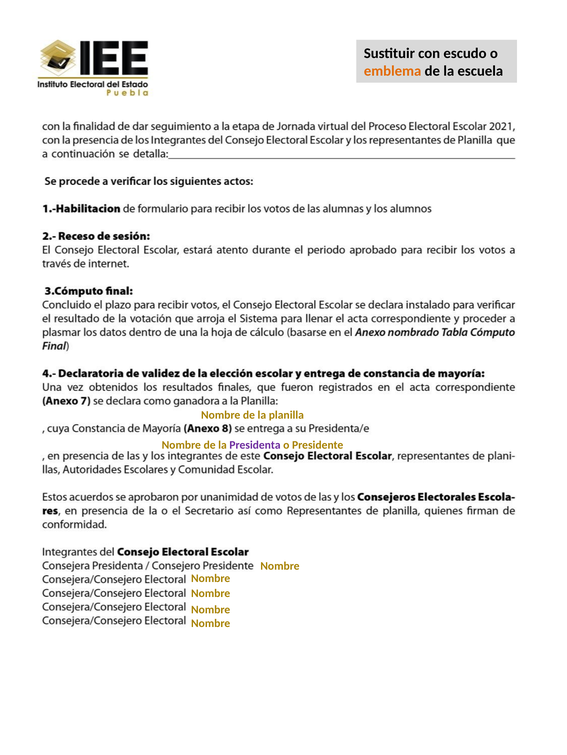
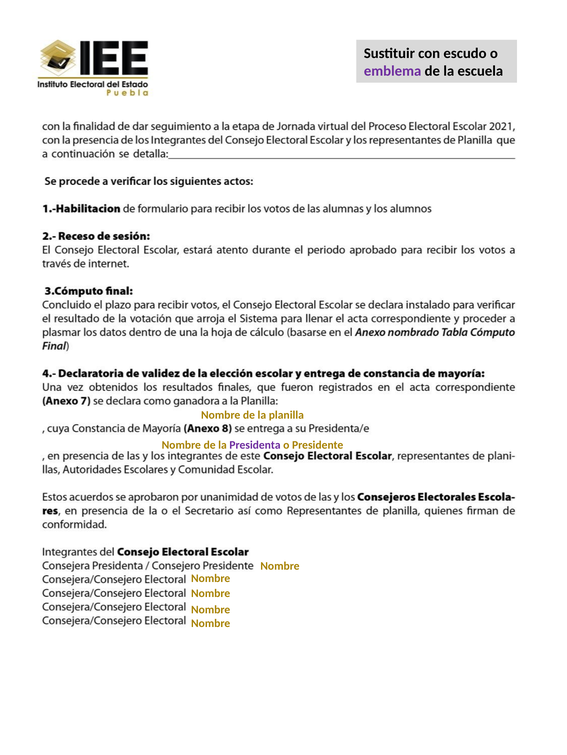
emblema colour: orange -> purple
